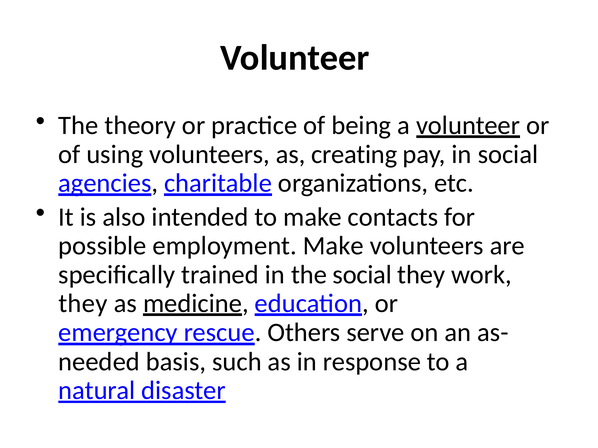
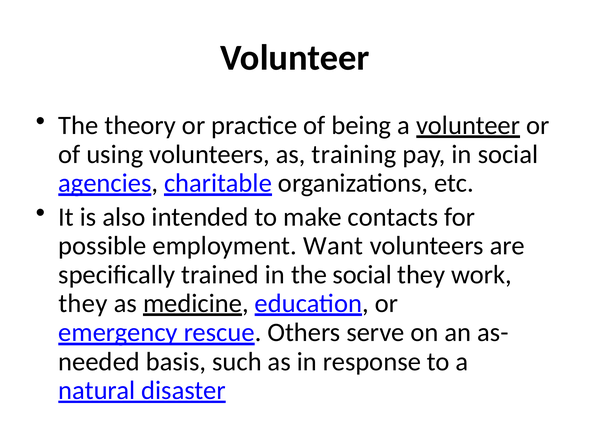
creating: creating -> training
employment Make: Make -> Want
